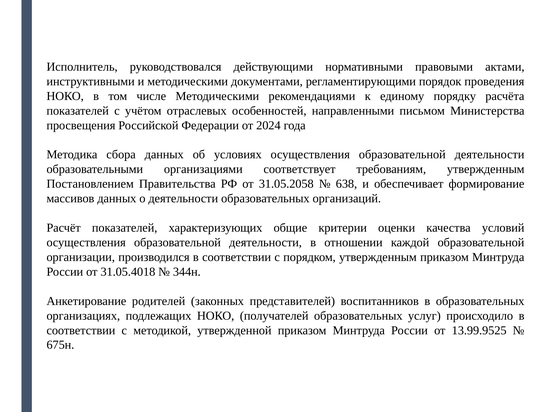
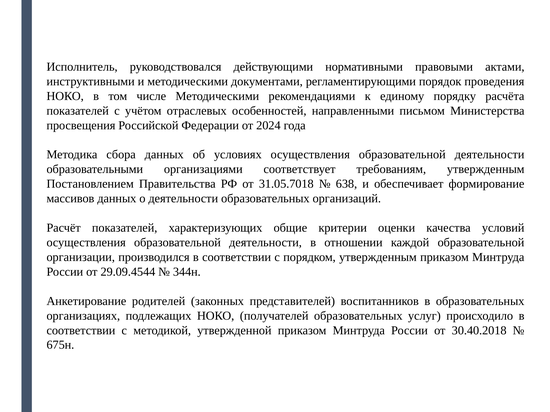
31.05.2058: 31.05.2058 -> 31.05.7018
31.05.4018: 31.05.4018 -> 29.09.4544
13.99.9525: 13.99.9525 -> 30.40.2018
